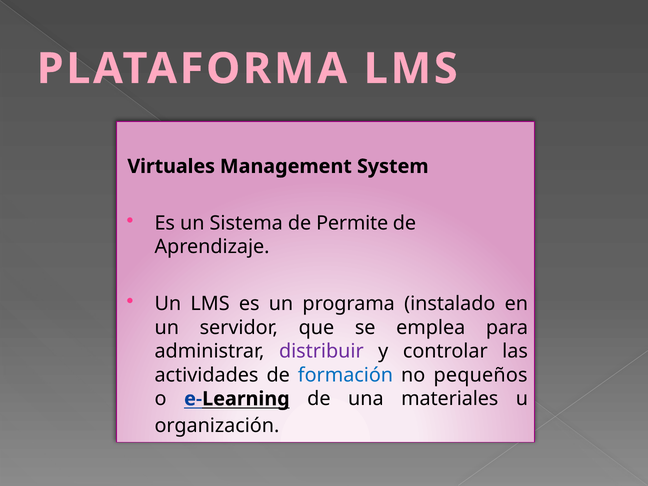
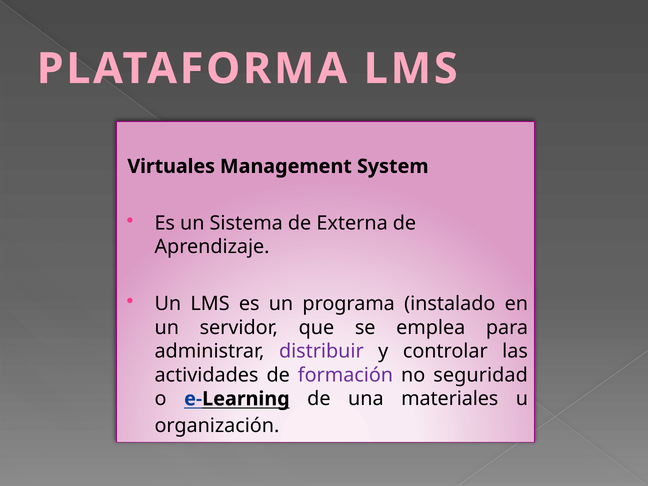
Permite: Permite -> Externa
formación colour: blue -> purple
pequeños: pequeños -> seguridad
